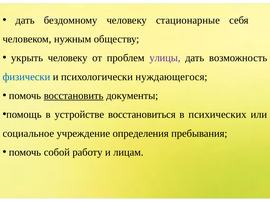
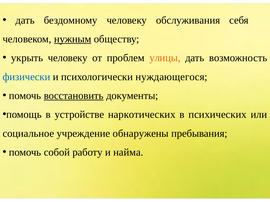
стационарные: стационарные -> обслуживания
нужным underline: none -> present
улицы colour: purple -> orange
восстановиться: восстановиться -> наркотических
определения: определения -> обнаружены
лицам: лицам -> найма
